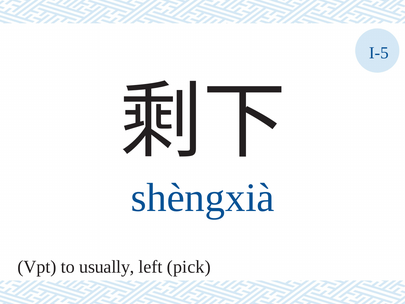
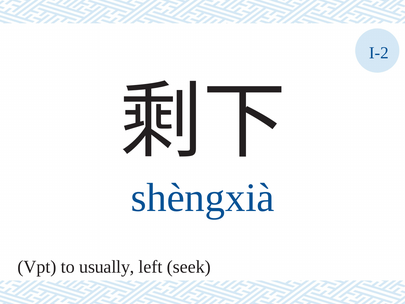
I-5: I-5 -> I-2
pick: pick -> seek
